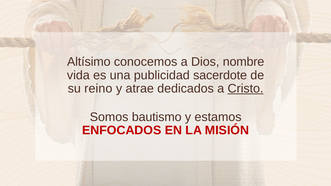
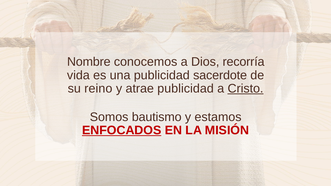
Altísimo: Altísimo -> Nombre
nombre: nombre -> recorría
atrae dedicados: dedicados -> publicidad
ENFOCADOS underline: none -> present
